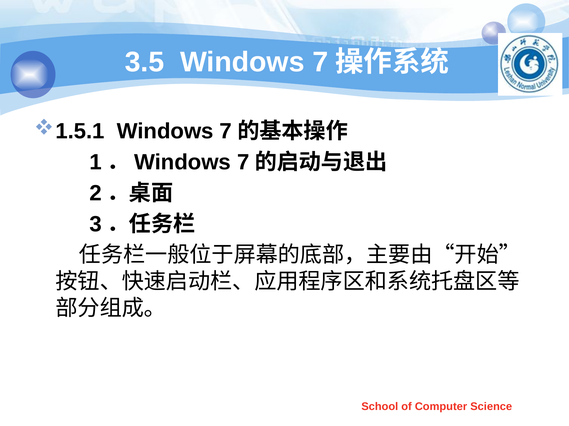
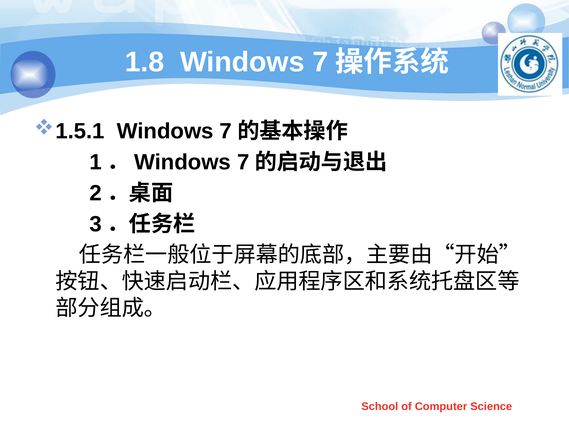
3.5: 3.5 -> 1.8
